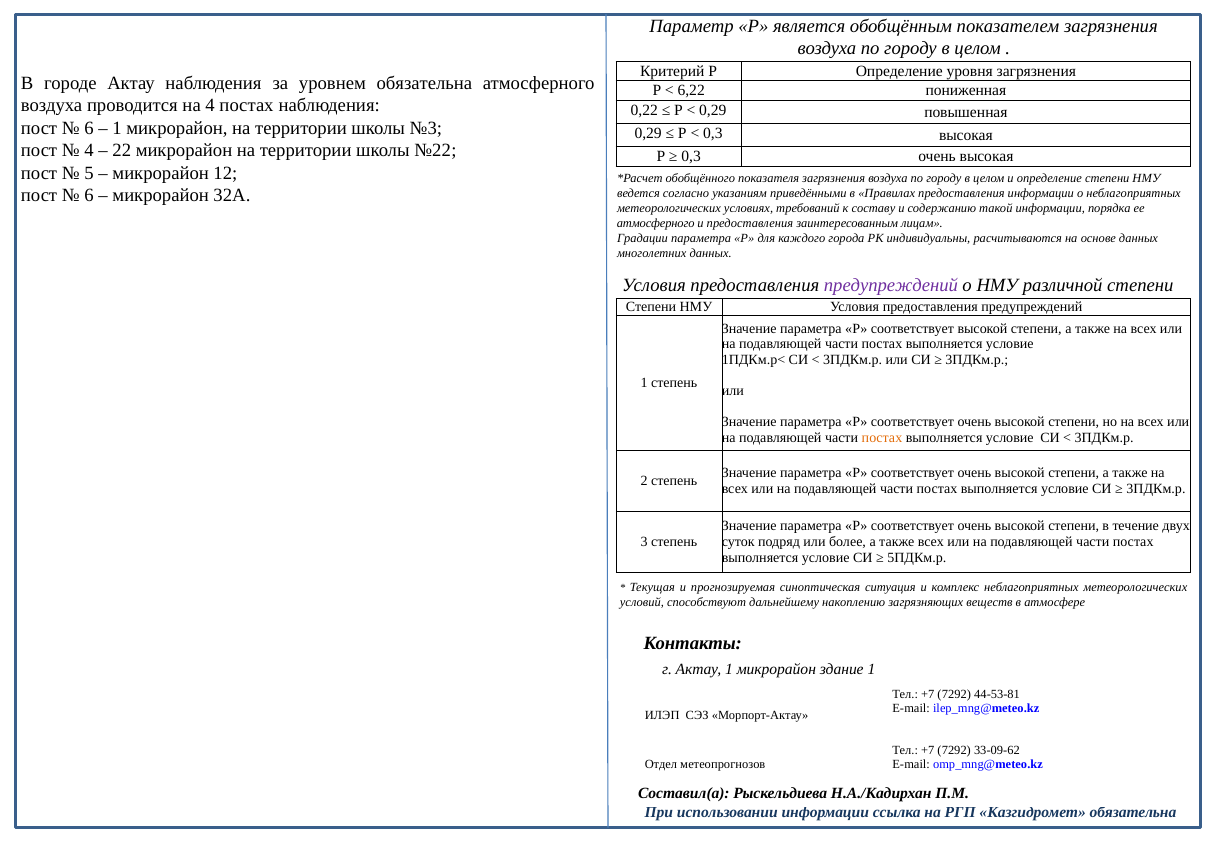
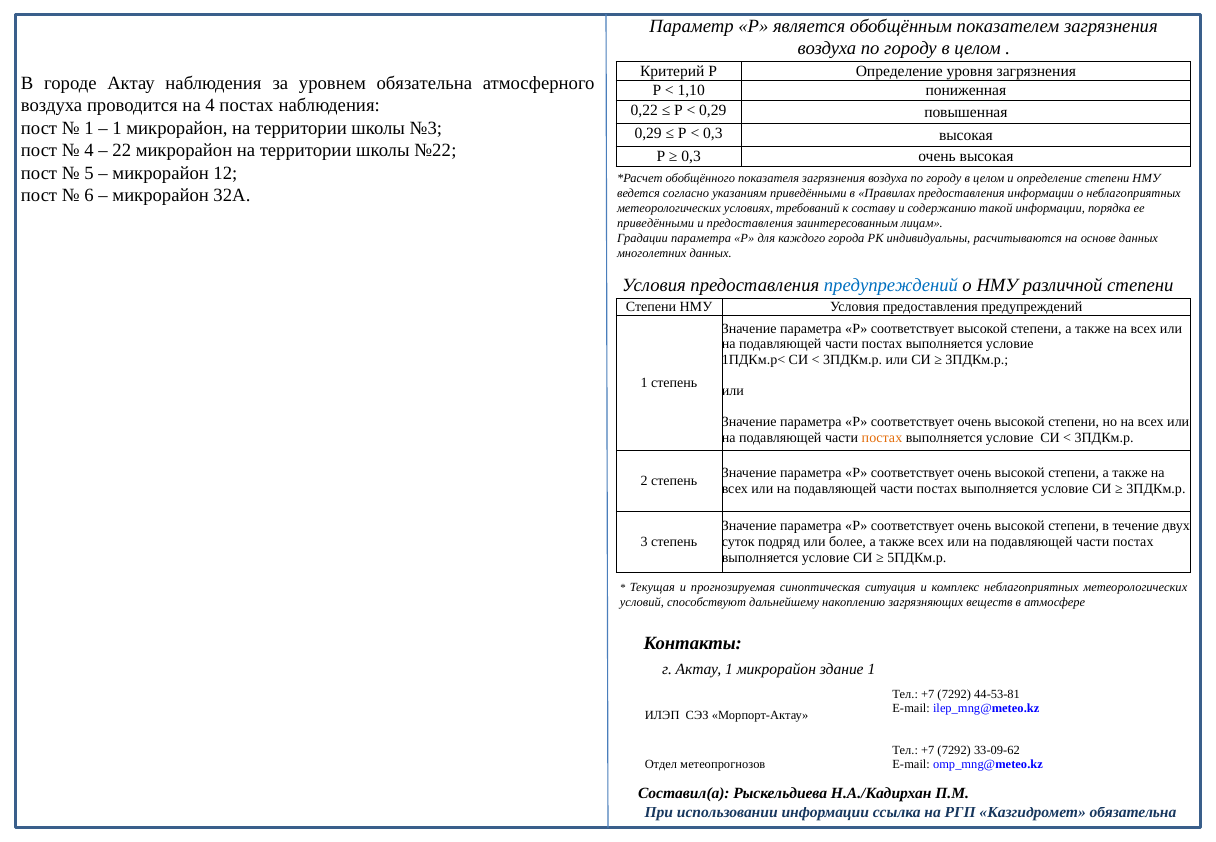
6,22: 6,22 -> 1,10
6 at (89, 128): 6 -> 1
атмосферного at (656, 223): атмосферного -> приведёнными
предупреждений at (891, 285) colour: purple -> blue
